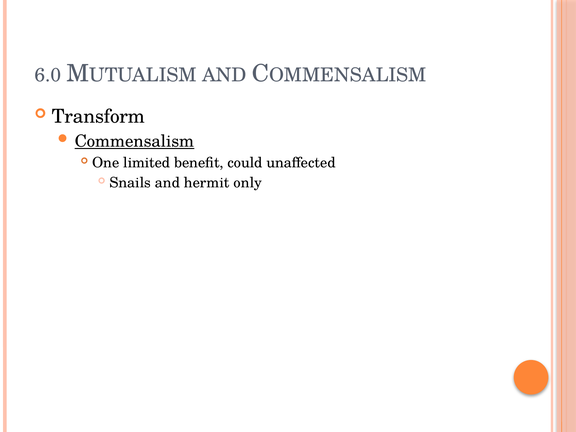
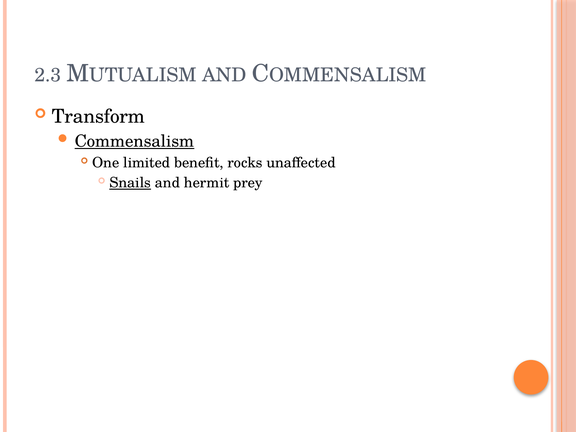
6.0: 6.0 -> 2.3
could: could -> rocks
Snails underline: none -> present
only: only -> prey
